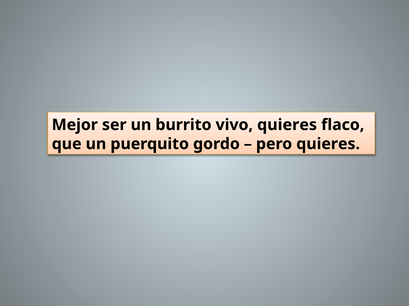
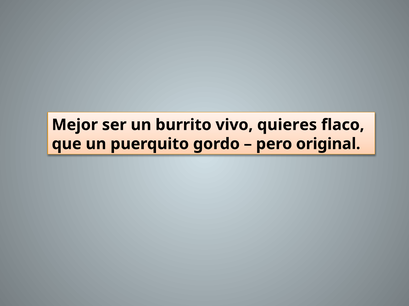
pero quieres: quieres -> original
